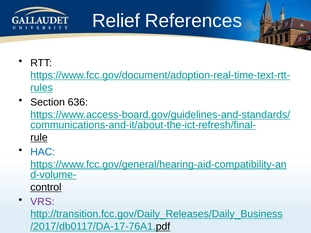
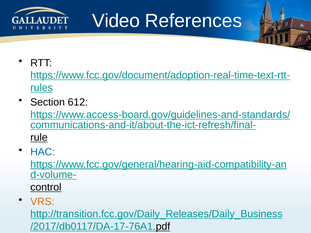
Relief: Relief -> Video
636: 636 -> 612
VRS colour: purple -> orange
